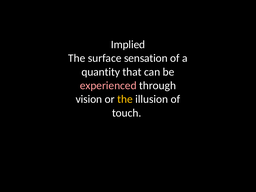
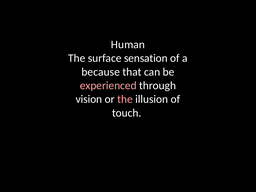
Implied: Implied -> Human
quantity: quantity -> because
the at (125, 99) colour: yellow -> pink
